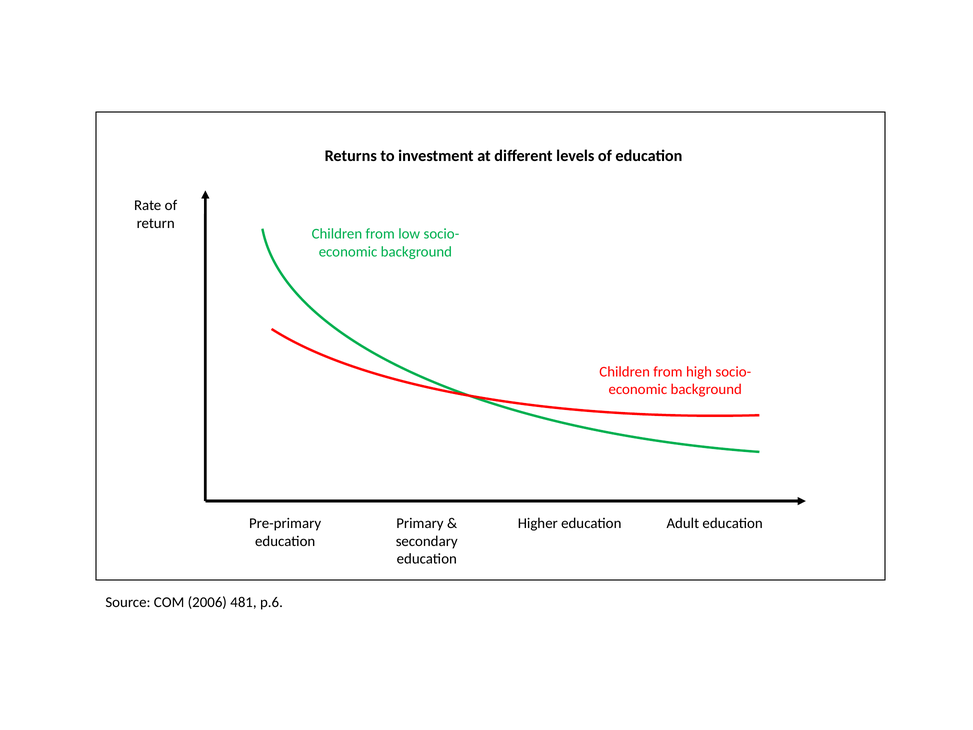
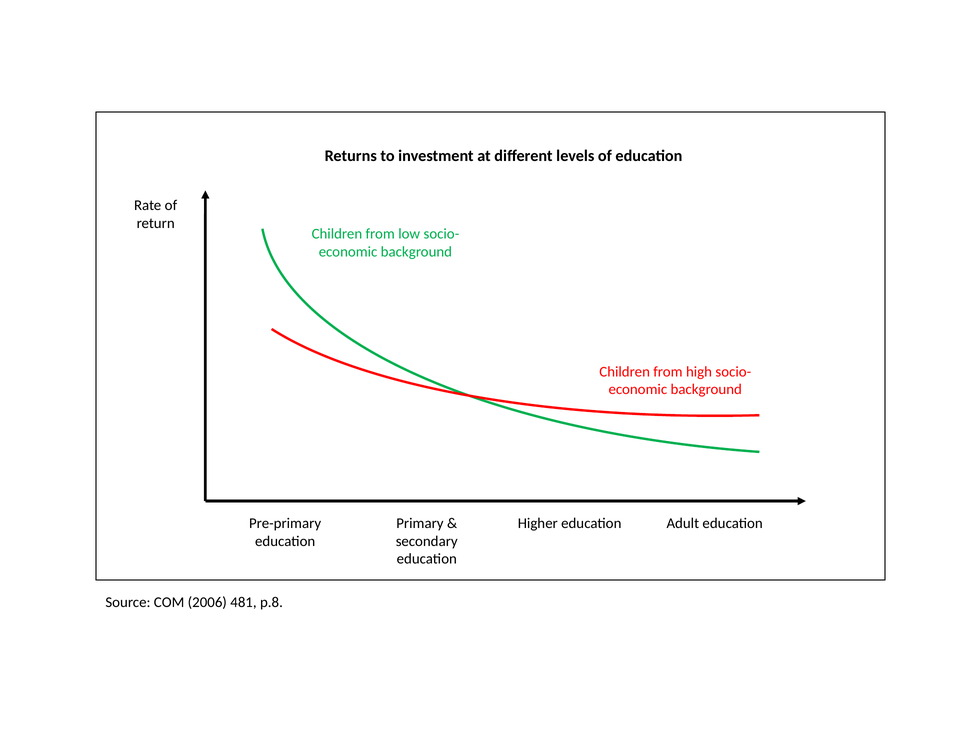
p.6: p.6 -> p.8
